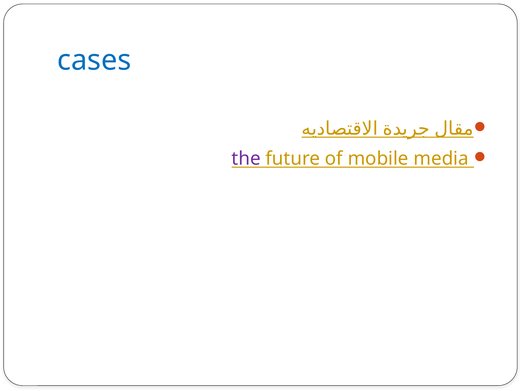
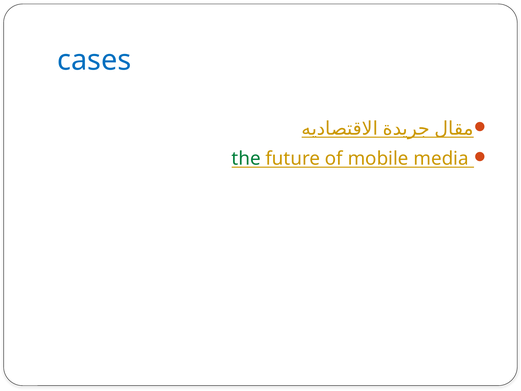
the colour: purple -> green
